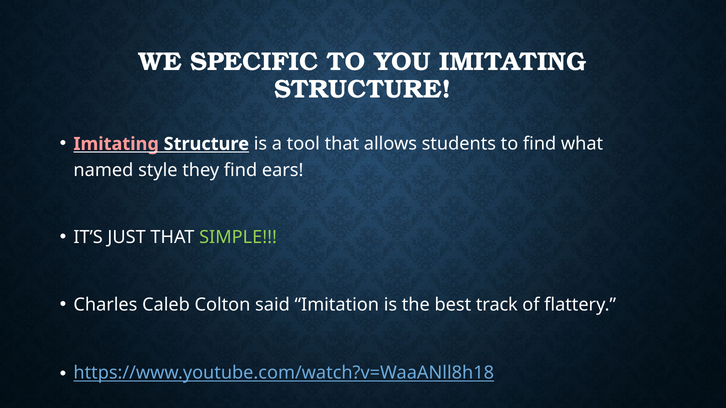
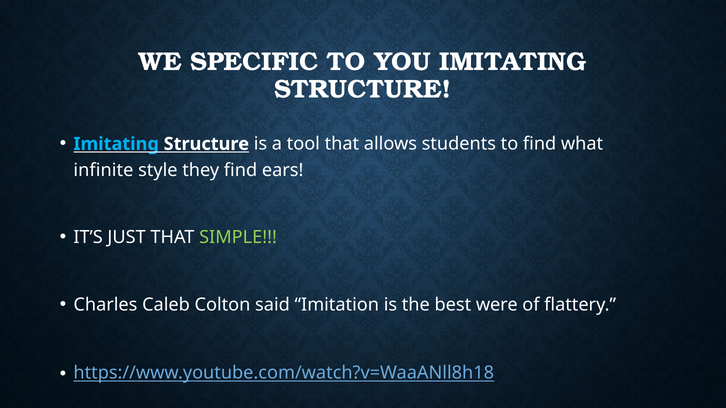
Imitating at (116, 144) colour: pink -> light blue
named: named -> infinite
track: track -> were
